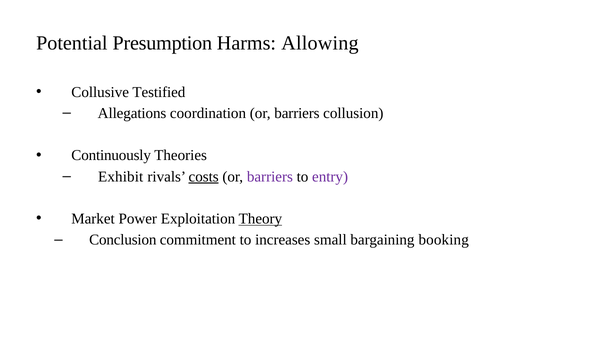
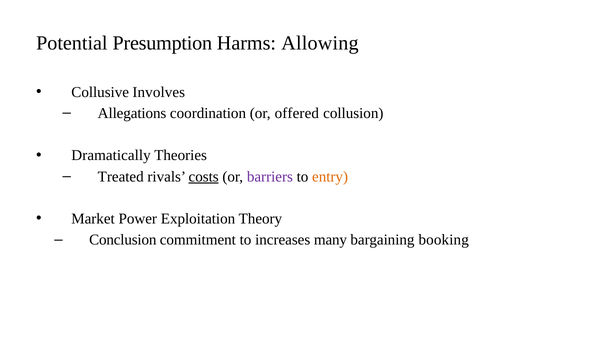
Testified: Testified -> Involves
coordination or barriers: barriers -> offered
Continuously: Continuously -> Dramatically
Exhibit: Exhibit -> Treated
entry colour: purple -> orange
Theory underline: present -> none
small: small -> many
